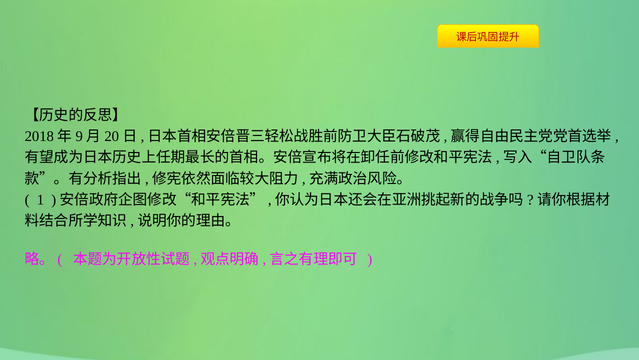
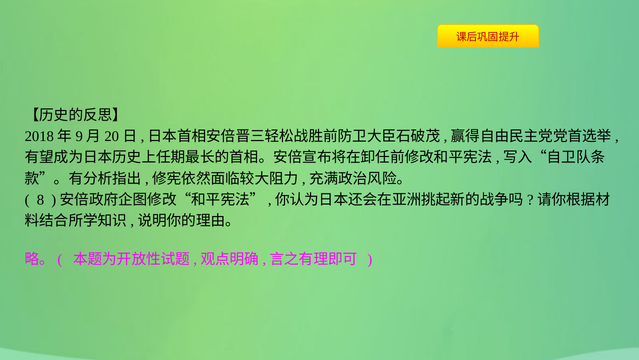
1: 1 -> 8
